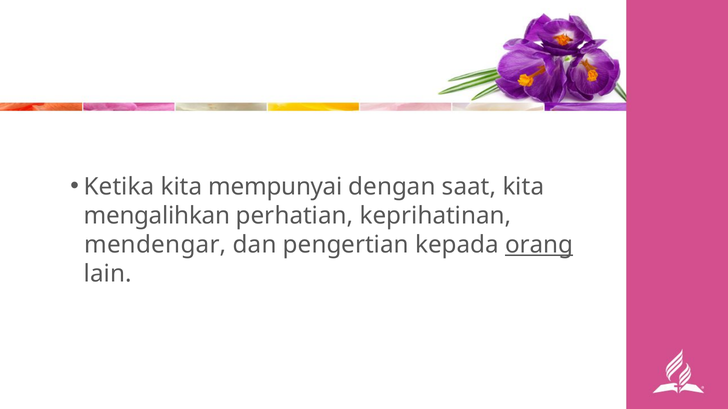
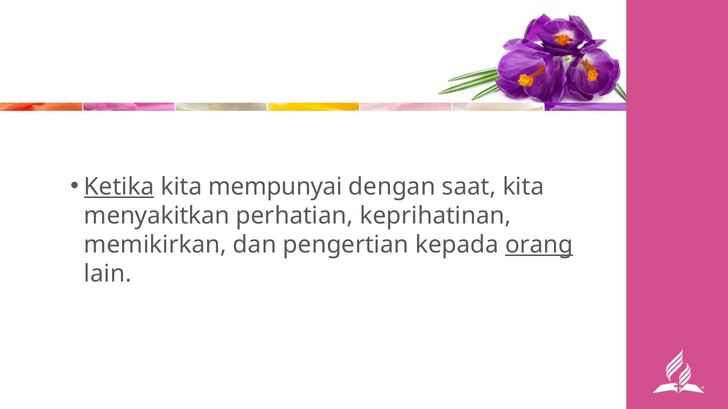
Ketika underline: none -> present
mengalihkan: mengalihkan -> menyakitkan
mendengar: mendengar -> memikirkan
